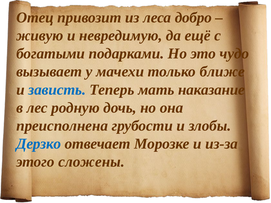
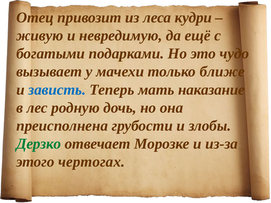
добро: добро -> кудри
Дерзко colour: blue -> green
сложены: сложены -> чертогах
